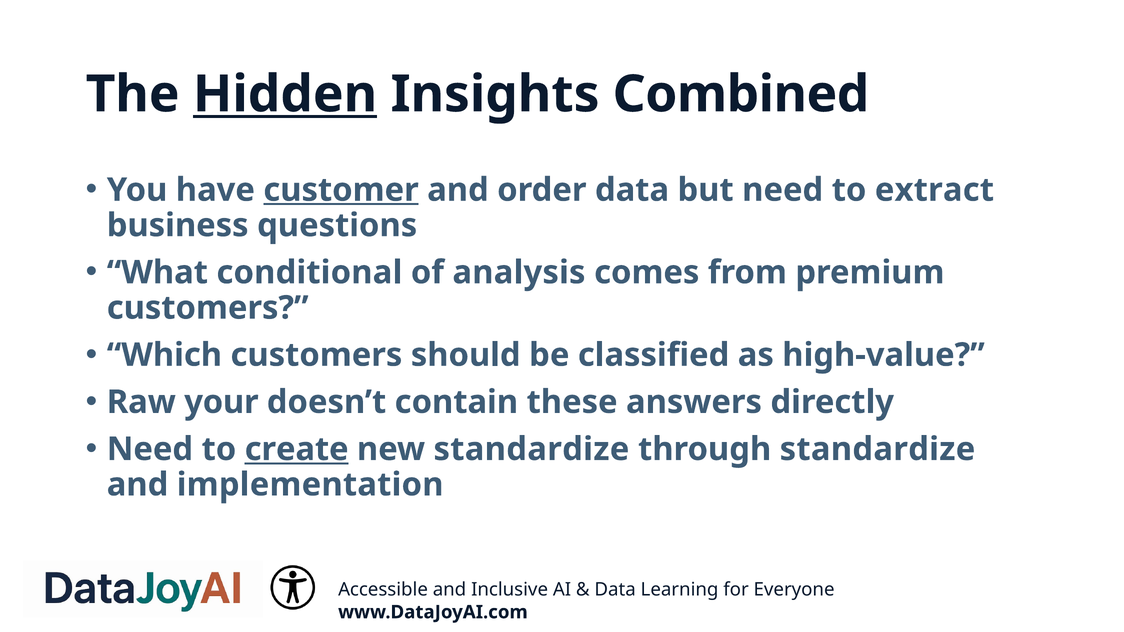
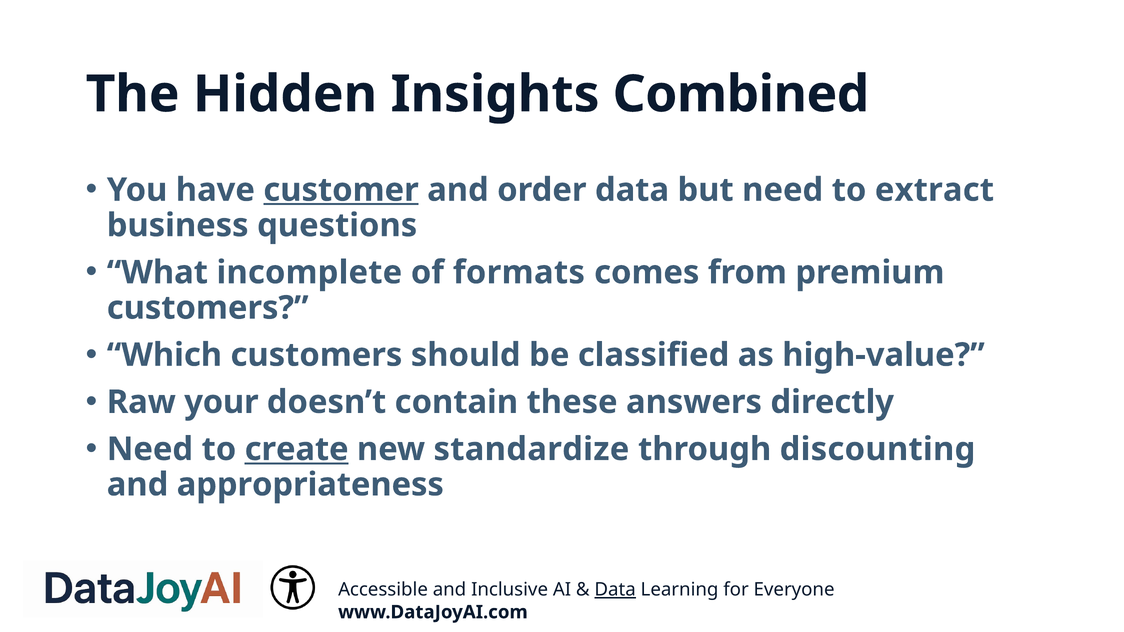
Hidden underline: present -> none
conditional: conditional -> incomplete
analysis: analysis -> formats
through standardize: standardize -> discounting
implementation: implementation -> appropriateness
Data at (615, 590) underline: none -> present
